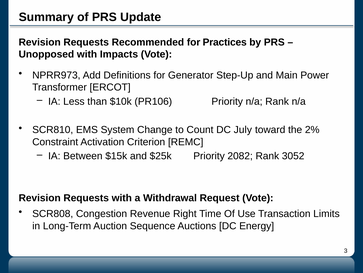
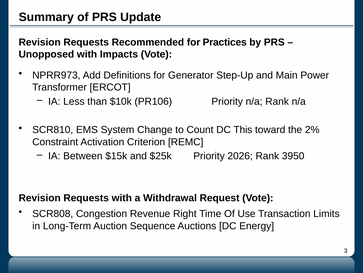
July: July -> This
2082: 2082 -> 2026
3052: 3052 -> 3950
